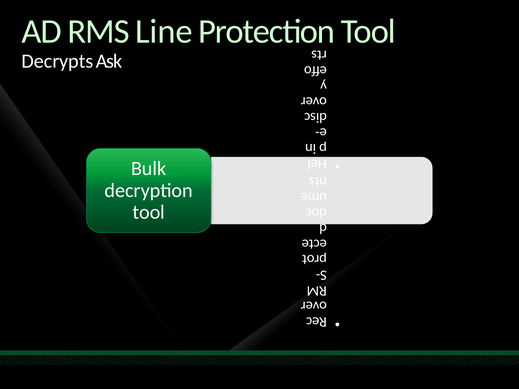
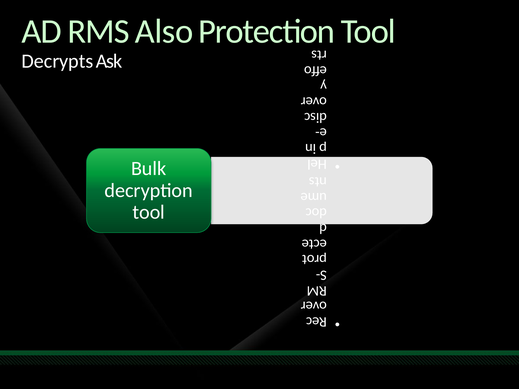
Line: Line -> Also
